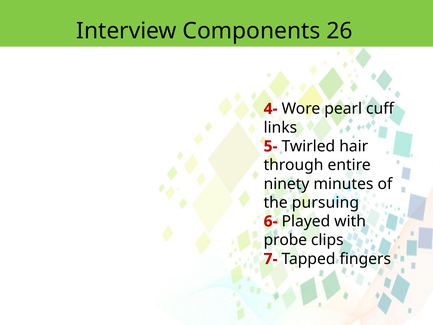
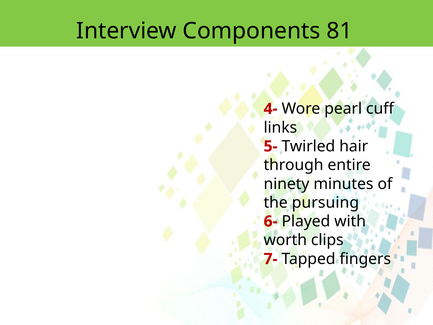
26: 26 -> 81
probe: probe -> worth
